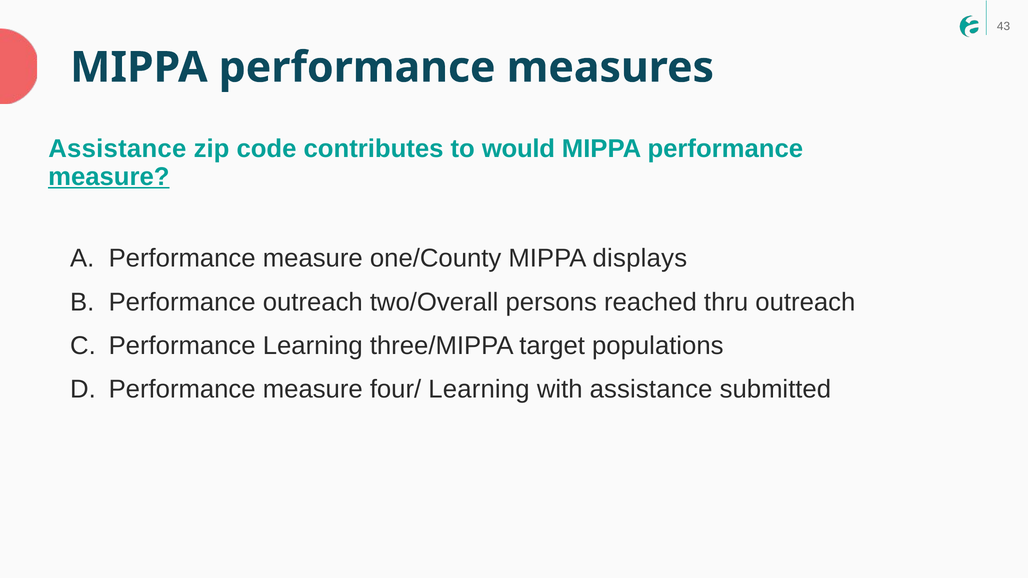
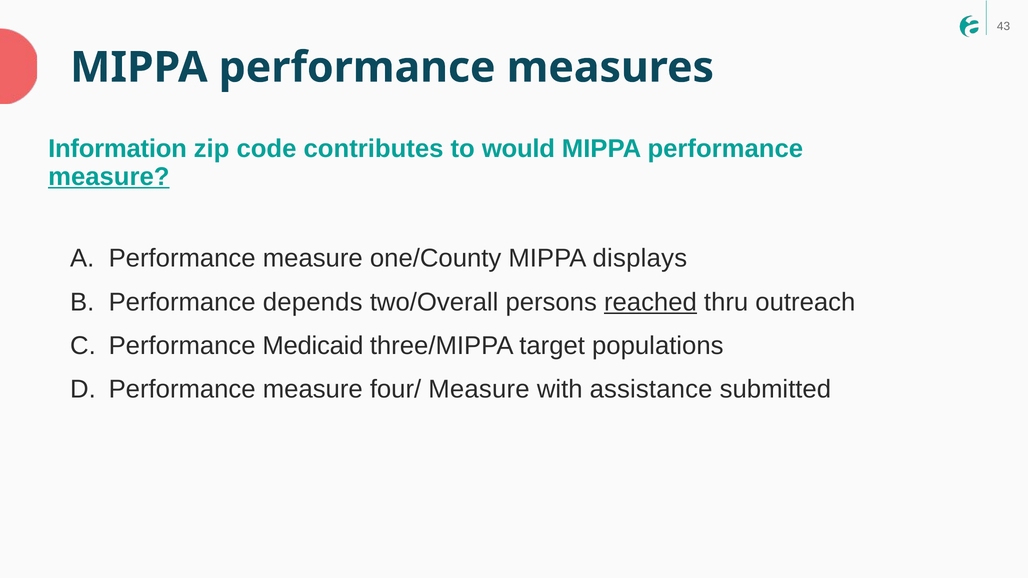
Assistance at (117, 149): Assistance -> Information
Performance outreach: outreach -> depends
reached underline: none -> present
Performance Learning: Learning -> Medicaid
four/ Learning: Learning -> Measure
